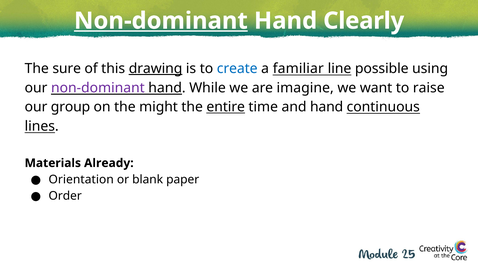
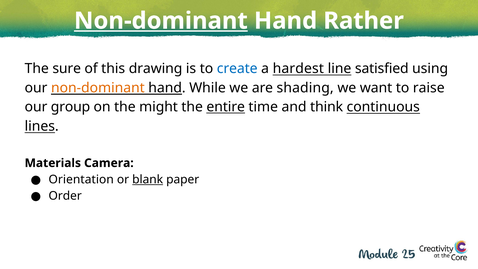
Clearly: Clearly -> Rather
drawing underline: present -> none
familiar: familiar -> hardest
possible: possible -> satisfied
non-dominant at (98, 88) colour: purple -> orange
imagine: imagine -> shading
and hand: hand -> think
Already: Already -> Camera
blank underline: none -> present
